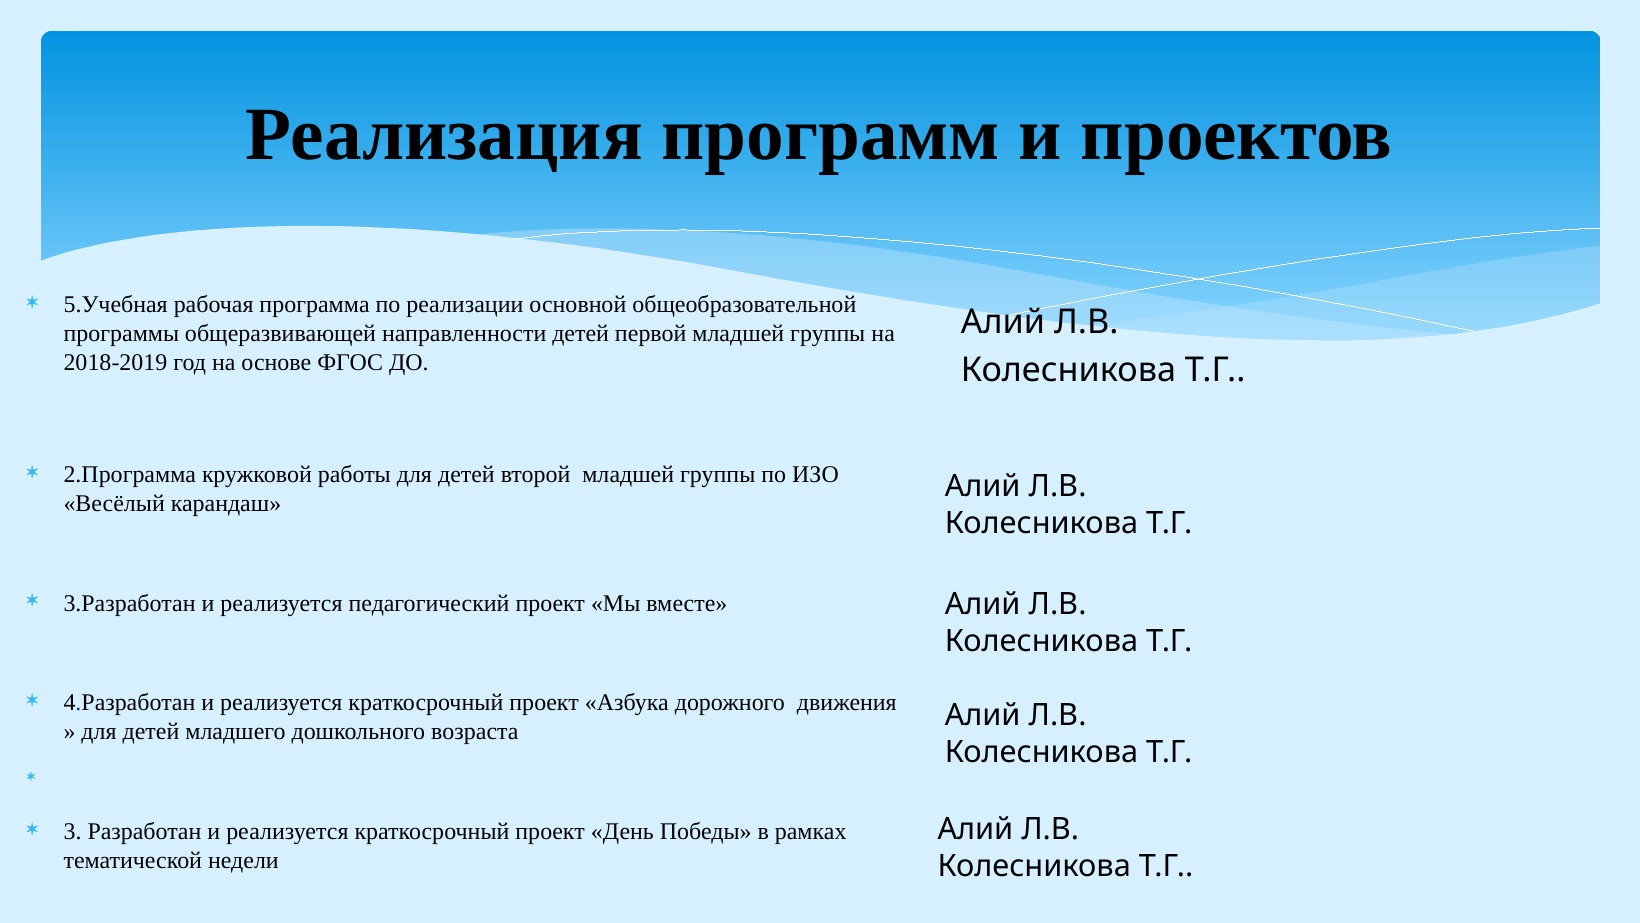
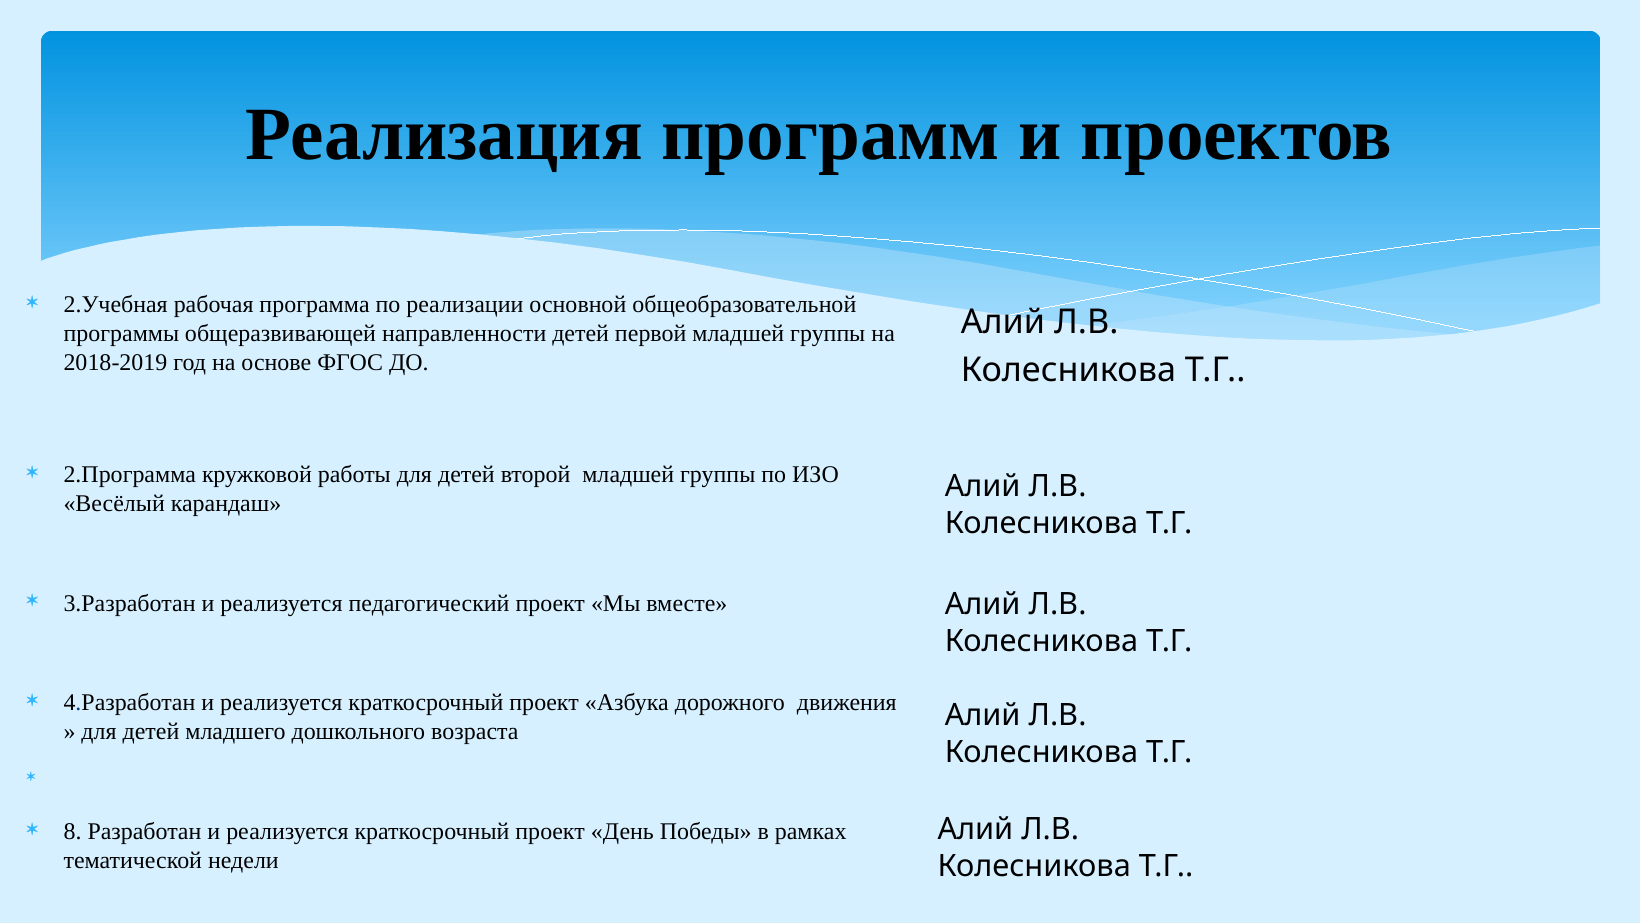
5.Учебная: 5.Учебная -> 2.Учебная
3: 3 -> 8
